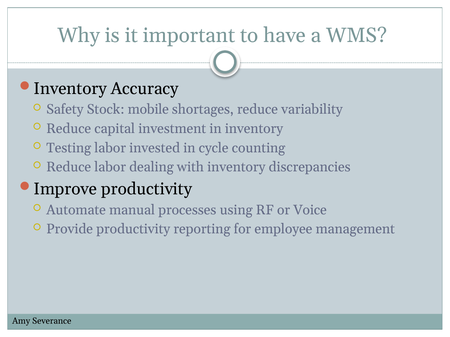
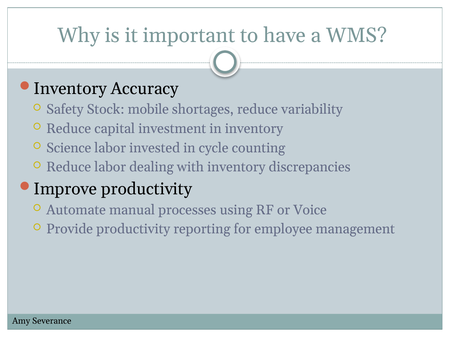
Testing: Testing -> Science
